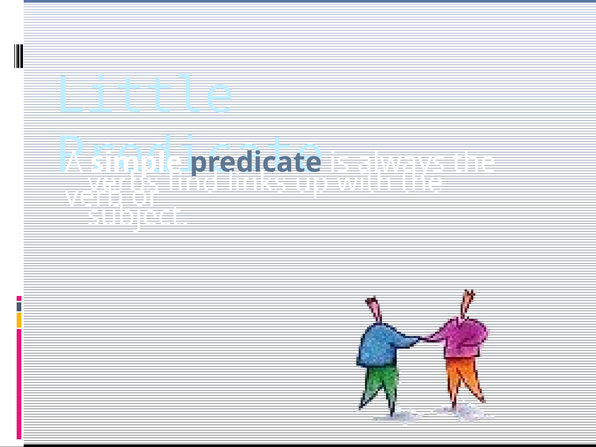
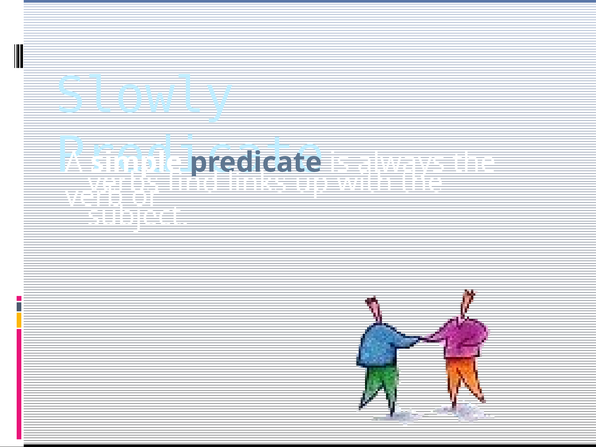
Little: Little -> Slowly
